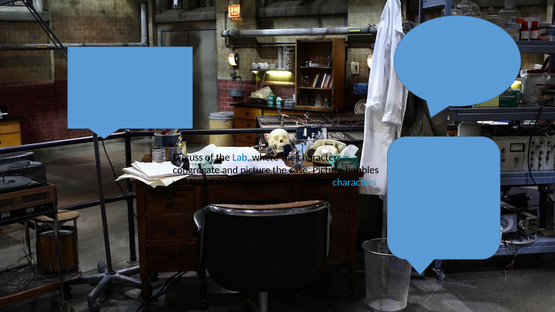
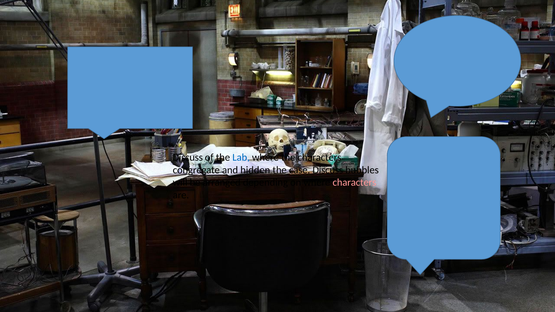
and picture: picture -> hidden
case Picture: Picture -> Discuss
characters at (354, 183) colour: light blue -> pink
